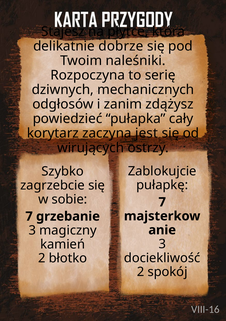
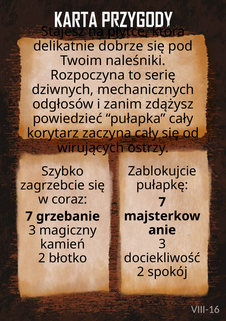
zaczyna jest: jest -> cały
sobie: sobie -> coraz
